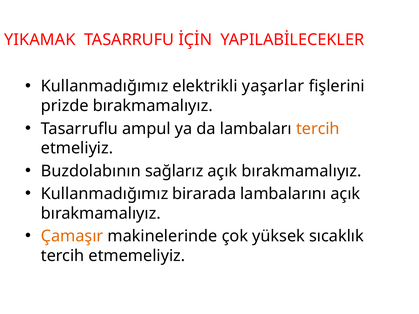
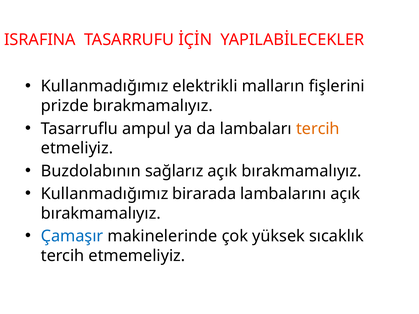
YIKAMAK: YIKAMAK -> ISRAFINA
yaşarlar: yaşarlar -> malların
Çamaşır colour: orange -> blue
